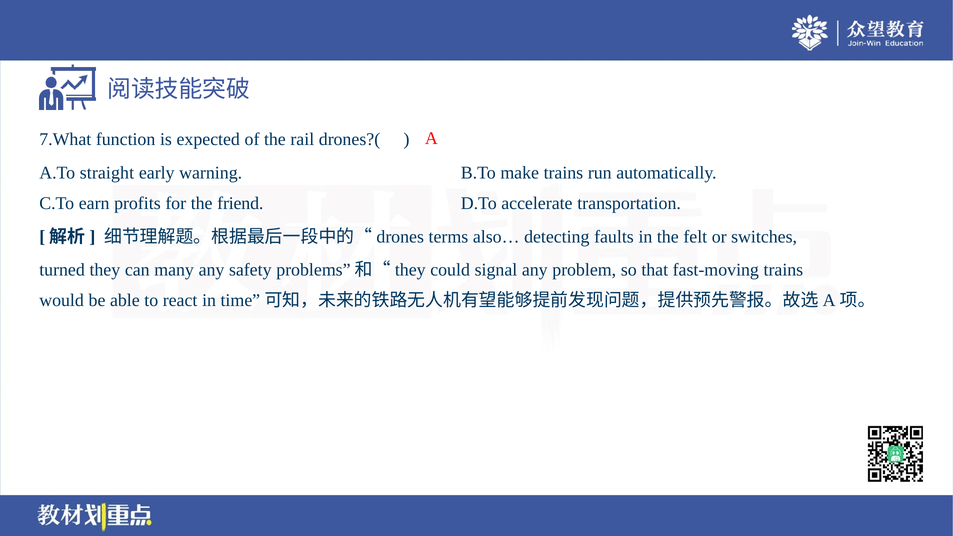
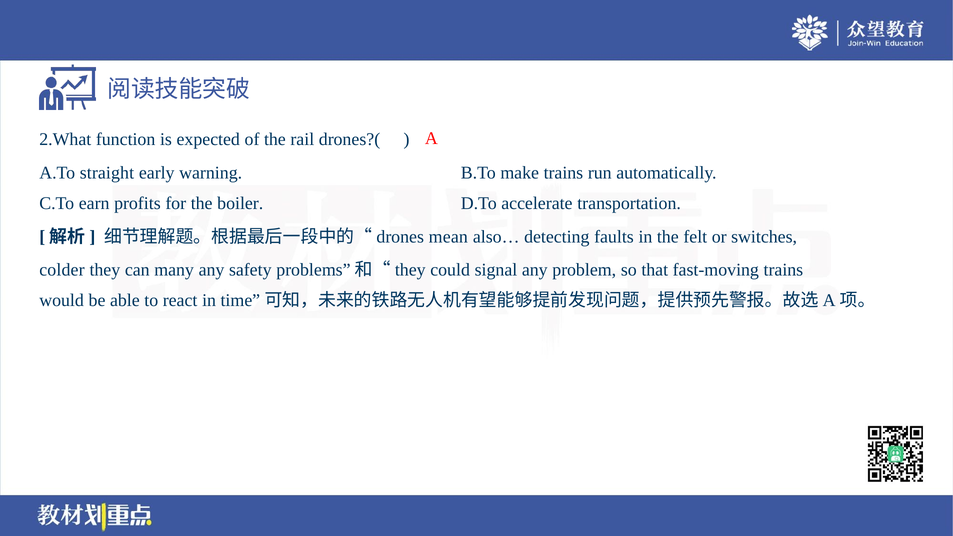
7.What: 7.What -> 2.What
friend: friend -> boiler
terms: terms -> mean
turned: turned -> colder
